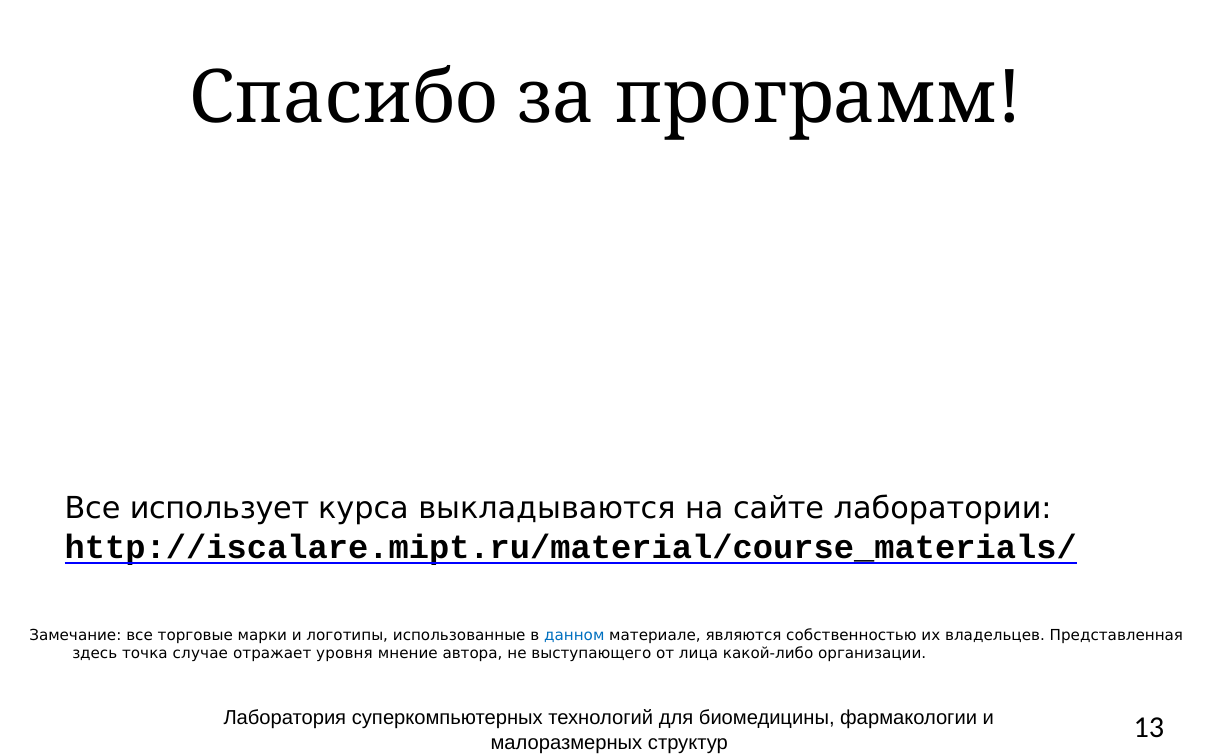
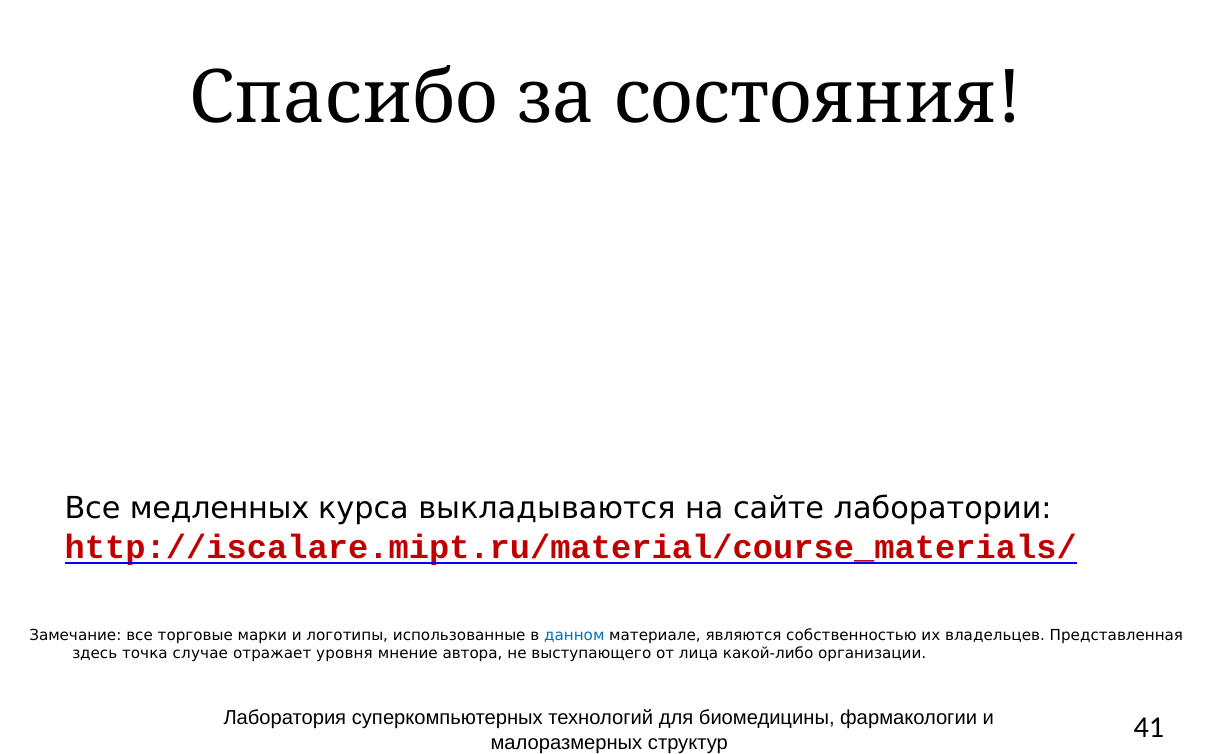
программ: программ -> состояния
использует: использует -> медленных
http://iscalare.mipt.ru/material/course_materials/ colour: black -> red
13: 13 -> 41
